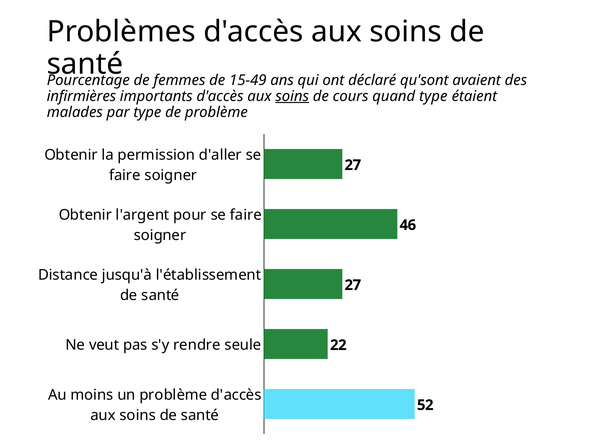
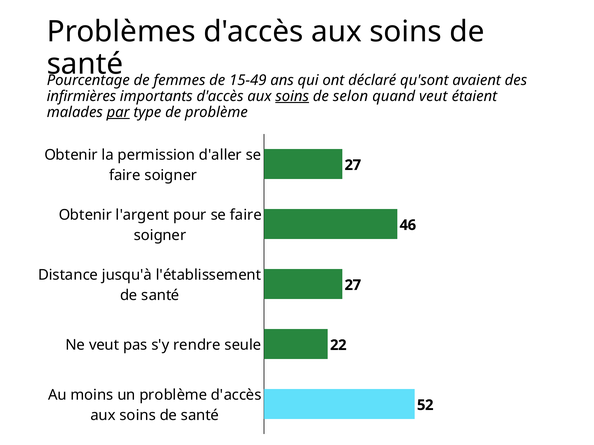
cours: cours -> selon
quand type: type -> veut
par underline: none -> present
